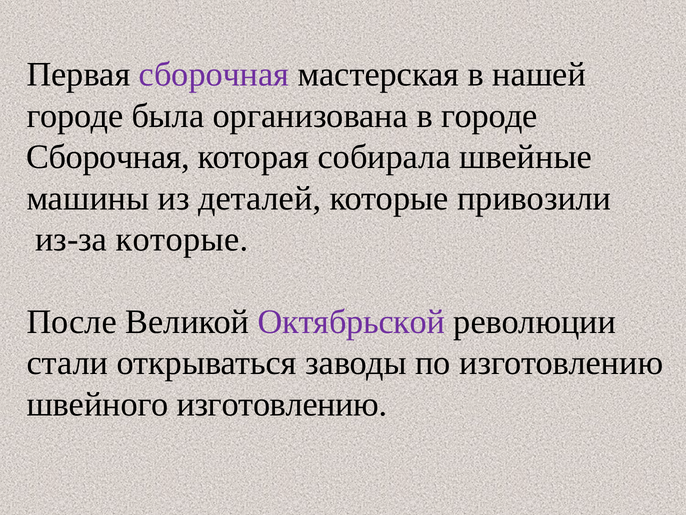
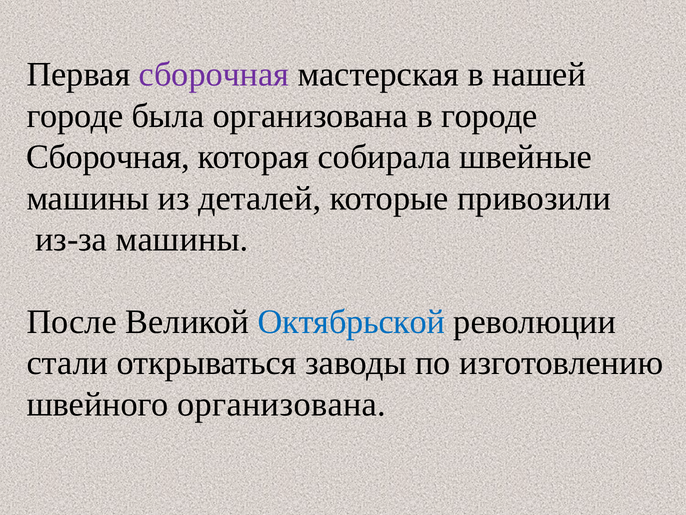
из-за которые: которые -> машины
Октябрьской colour: purple -> blue
швейного изготовлению: изготовлению -> организована
